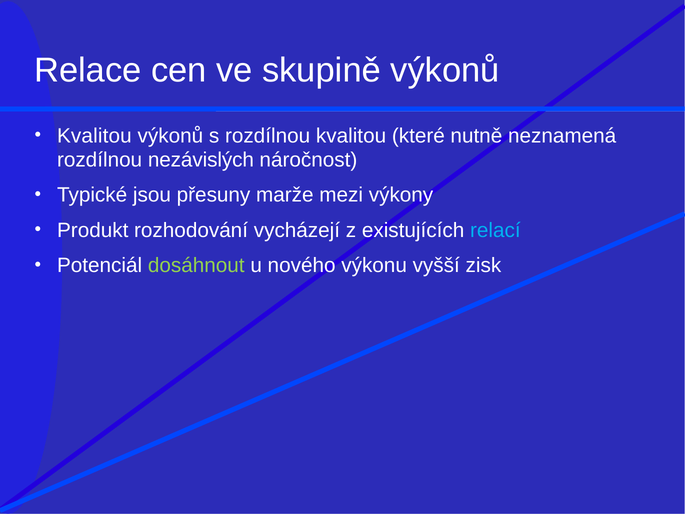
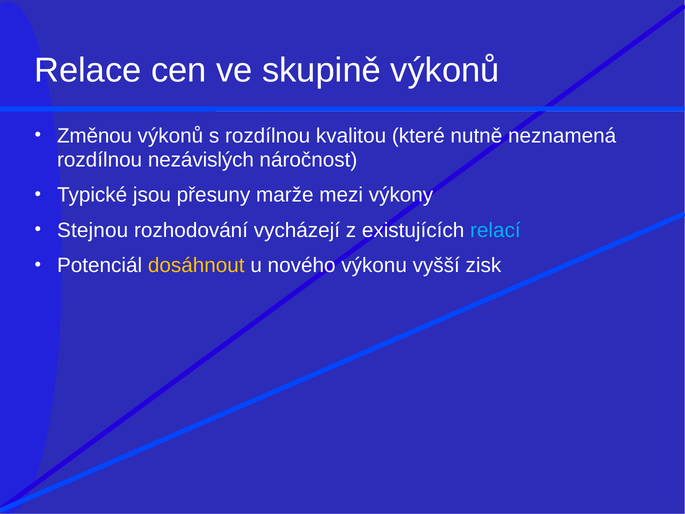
Kvalitou at (94, 136): Kvalitou -> Změnou
Produkt: Produkt -> Stejnou
dosáhnout colour: light green -> yellow
